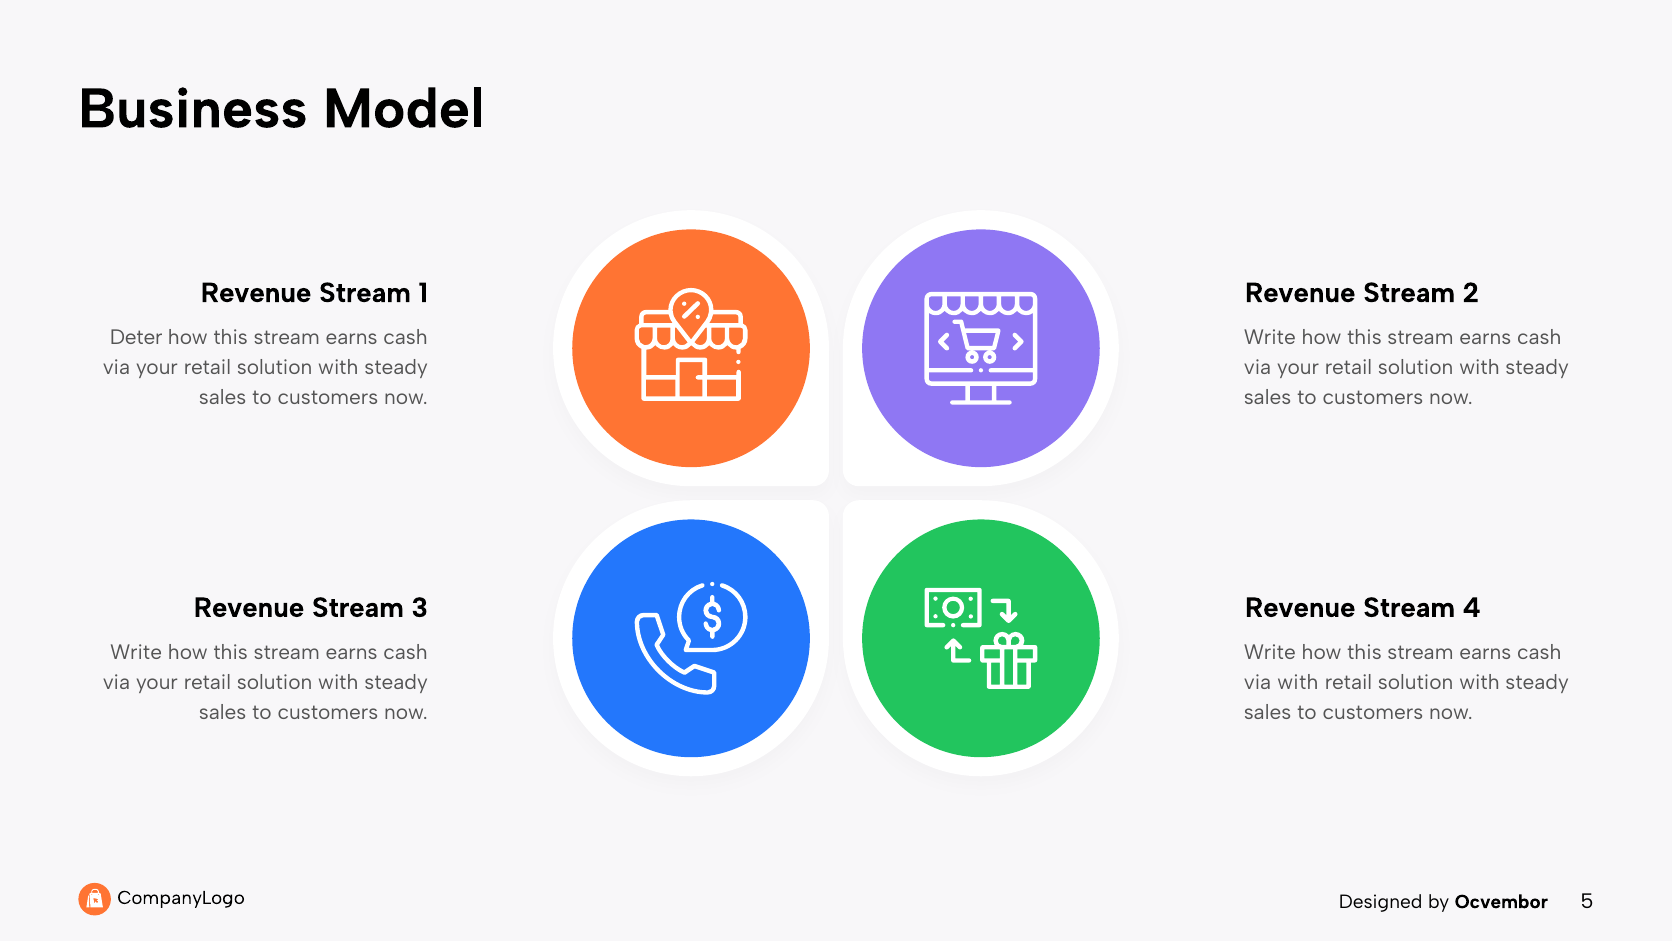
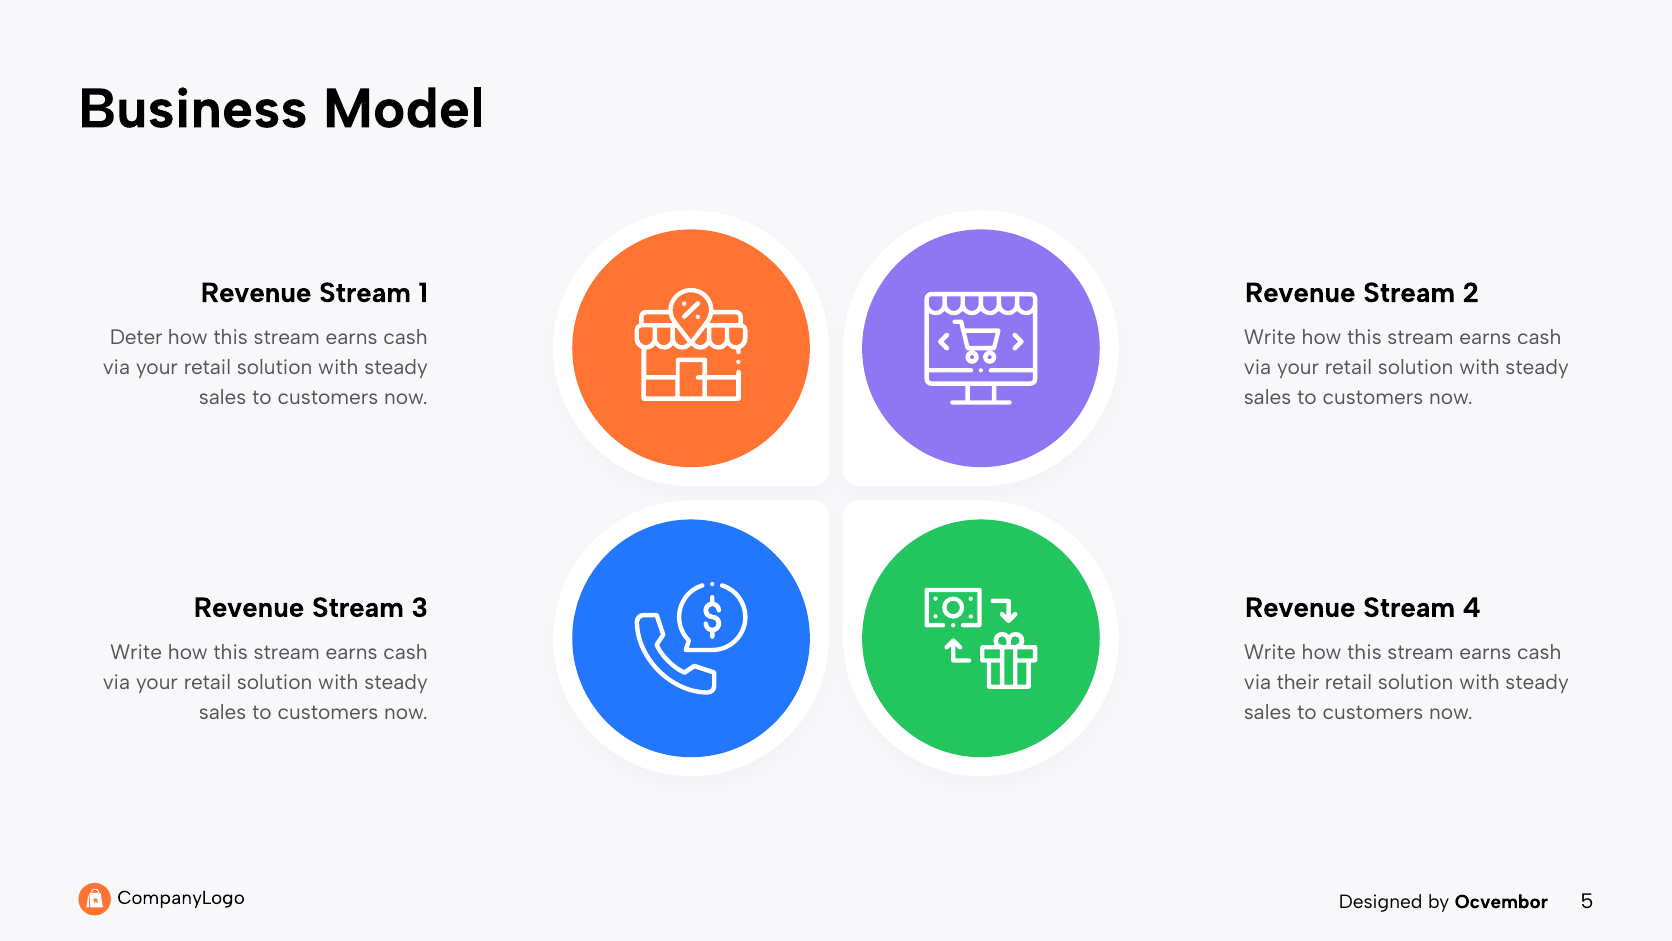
via with: with -> their
